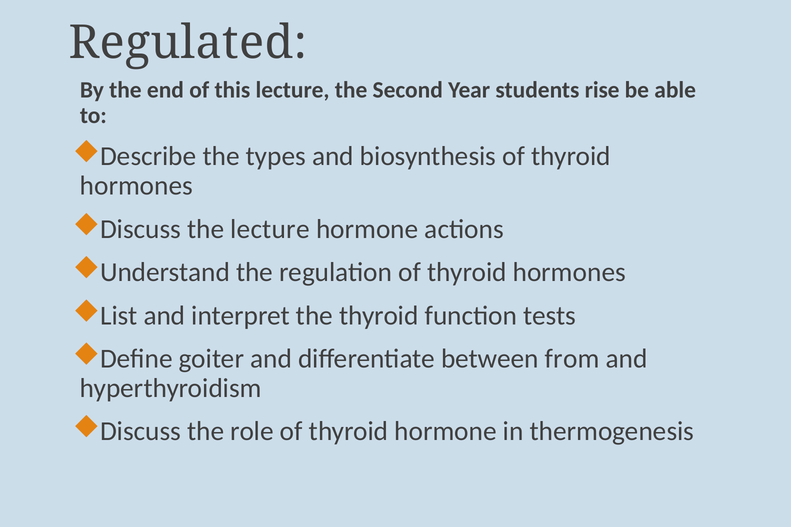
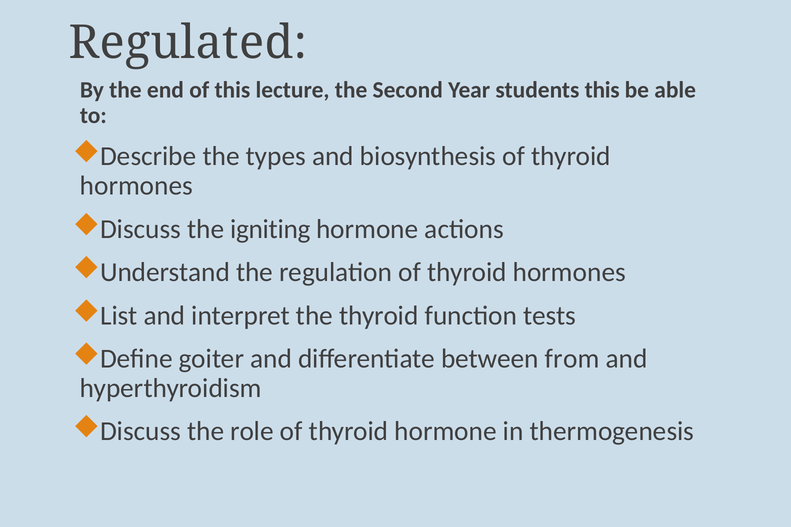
students rise: rise -> this
the lecture: lecture -> igniting
